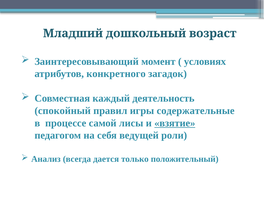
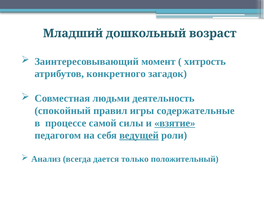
условиях: условиях -> хитрость
каждый: каждый -> людьми
лисы: лисы -> силы
ведущей underline: none -> present
